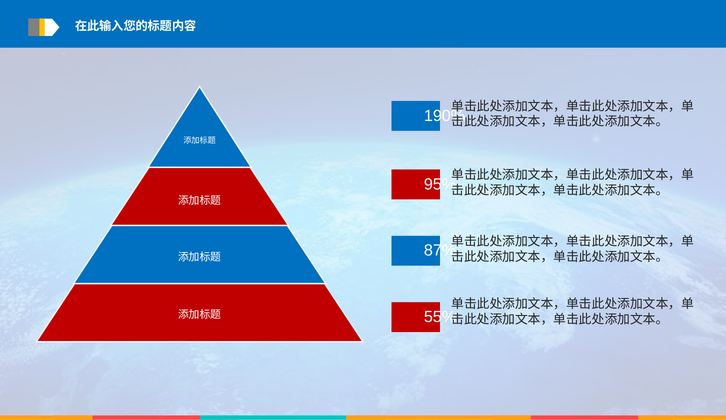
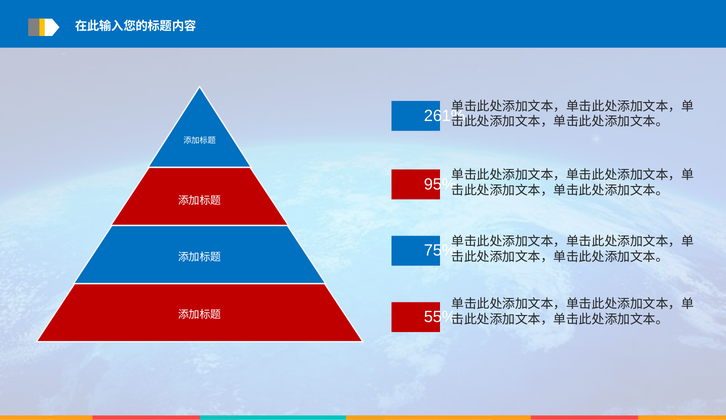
190%: 190% -> 261%
87%: 87% -> 75%
